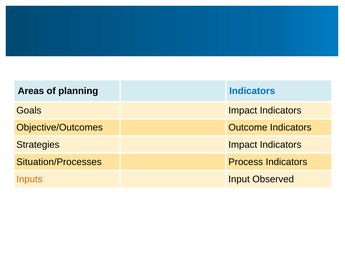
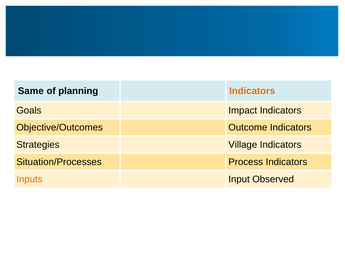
Areas: Areas -> Same
Indicators at (252, 91) colour: blue -> orange
Strategies Impact: Impact -> Village
